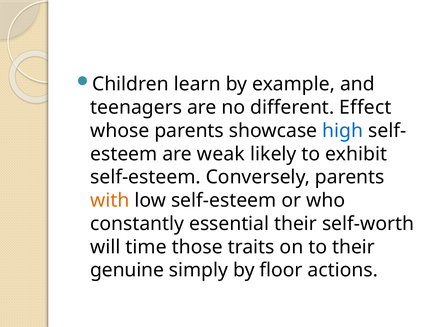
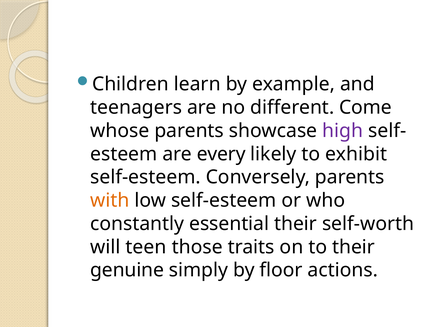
Effect: Effect -> Come
high colour: blue -> purple
weak: weak -> every
time: time -> teen
